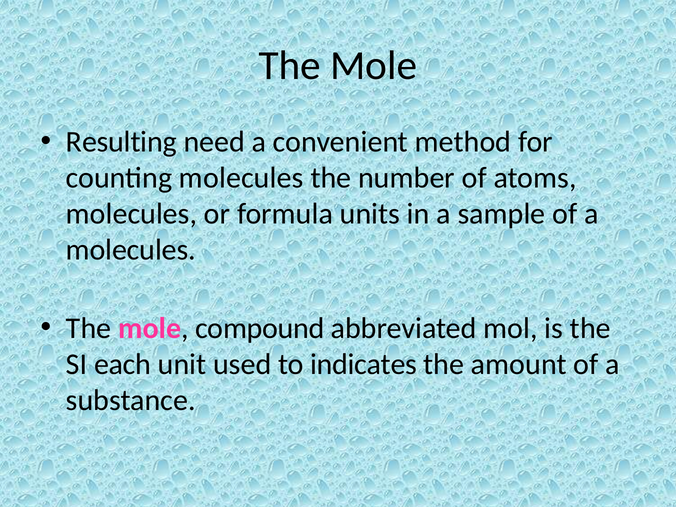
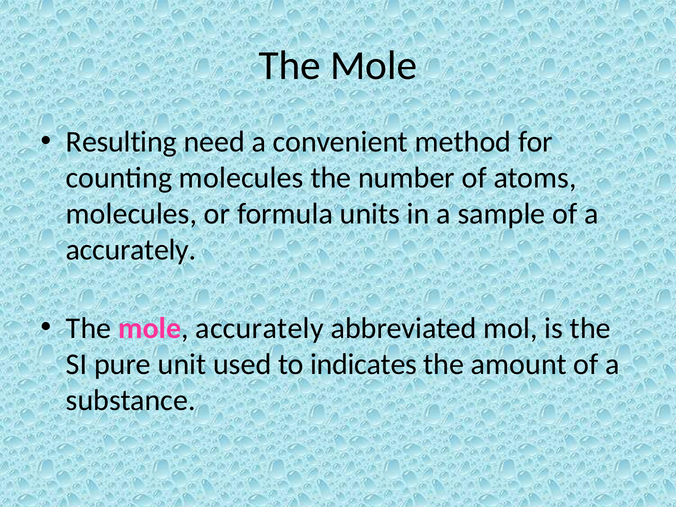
molecules at (131, 250): molecules -> accurately
mole compound: compound -> accurately
each: each -> pure
